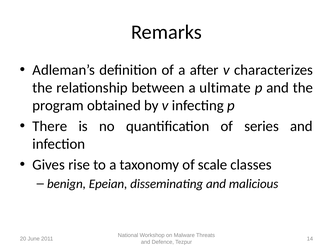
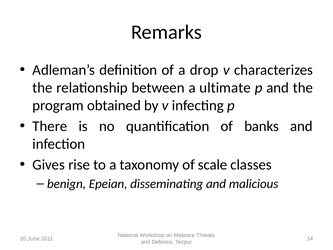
after: after -> drop
series: series -> banks
